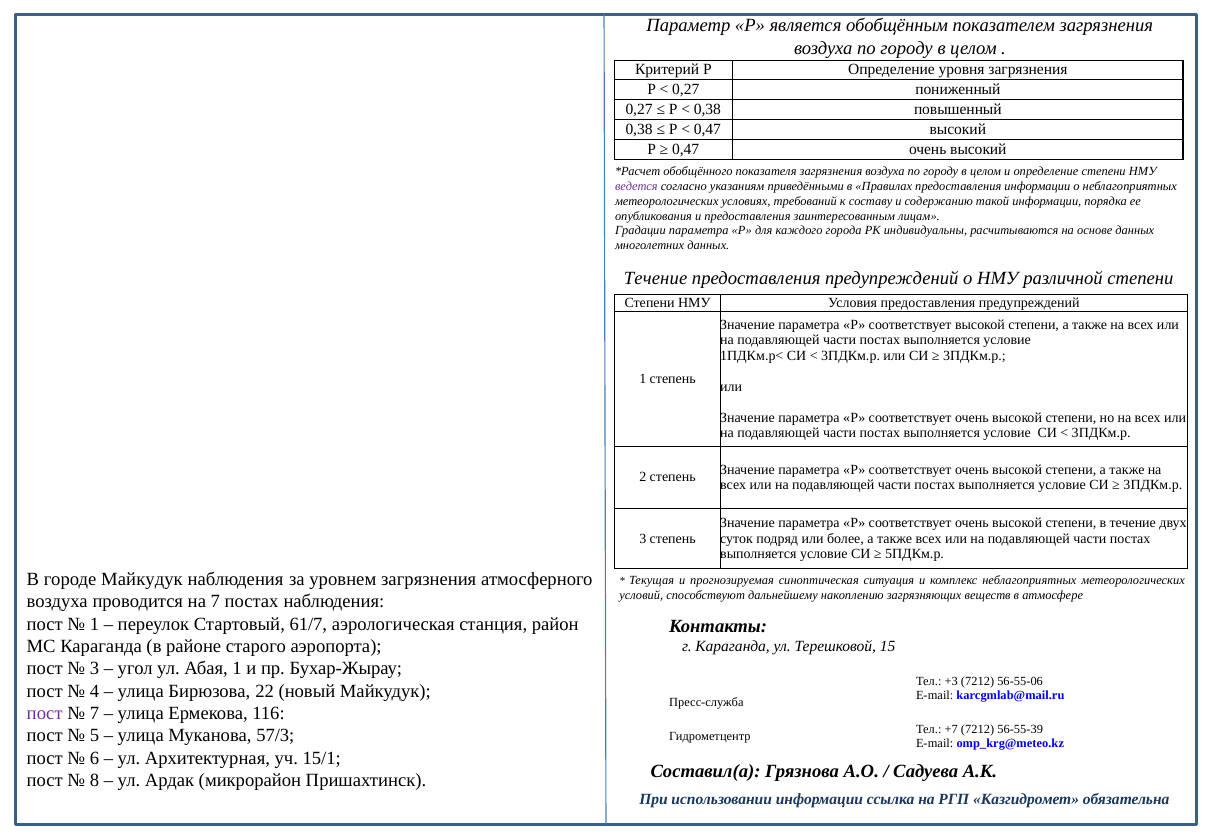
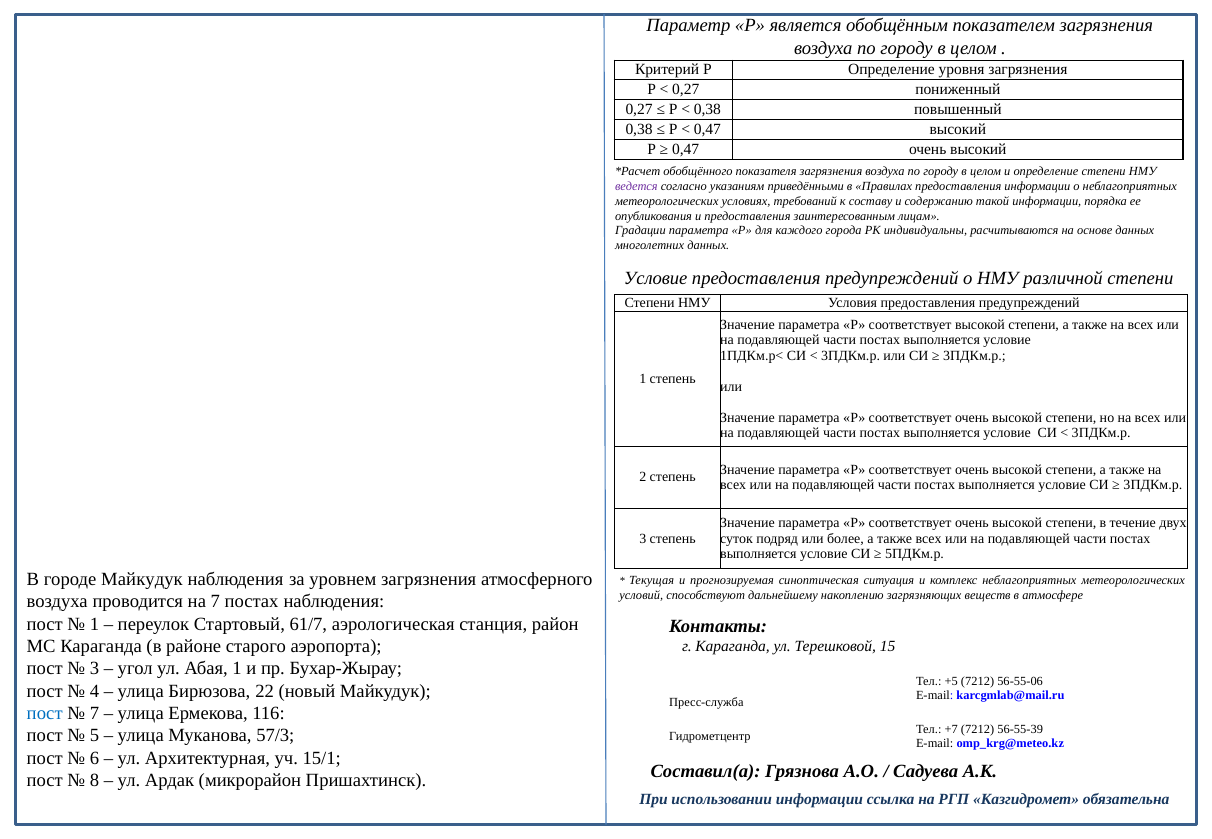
Течение at (656, 279): Течение -> Условие
+3: +3 -> +5
пост at (45, 713) colour: purple -> blue
